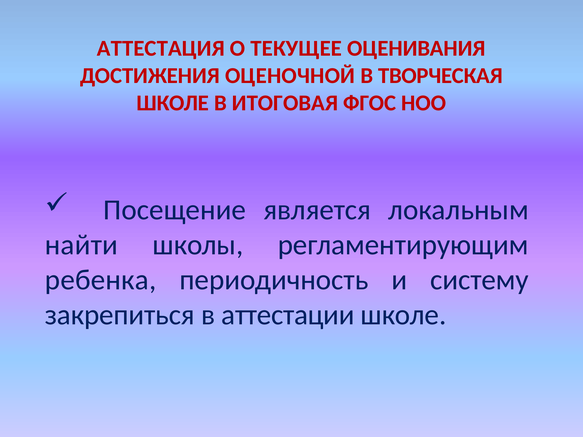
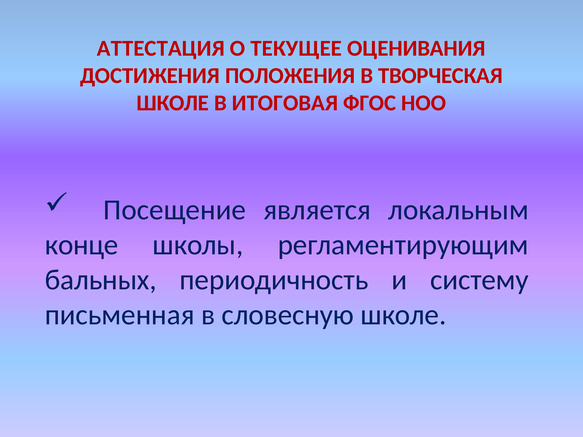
ОЦЕНОЧНОЙ: ОЦЕНОЧНОЙ -> ПОЛОЖЕНИЯ
найти: найти -> конце
ребенка: ребенка -> бальных
закрепиться: закрепиться -> письменная
аттестации: аттестации -> словесную
